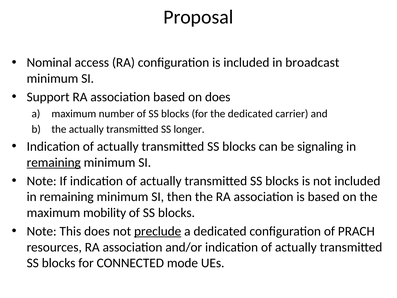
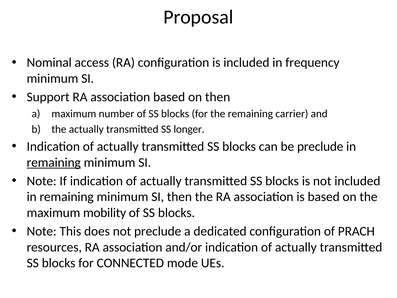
broadcast: broadcast -> frequency
on does: does -> then
the dedicated: dedicated -> remaining
be signaling: signaling -> preclude
preclude at (158, 231) underline: present -> none
